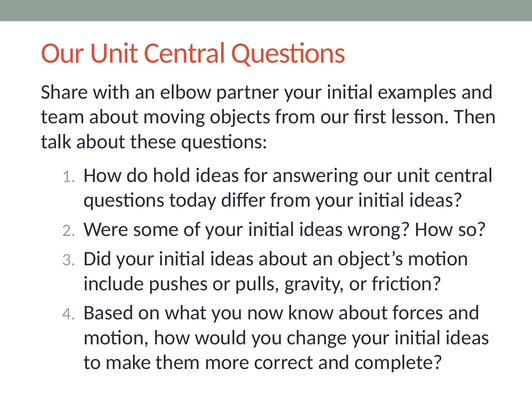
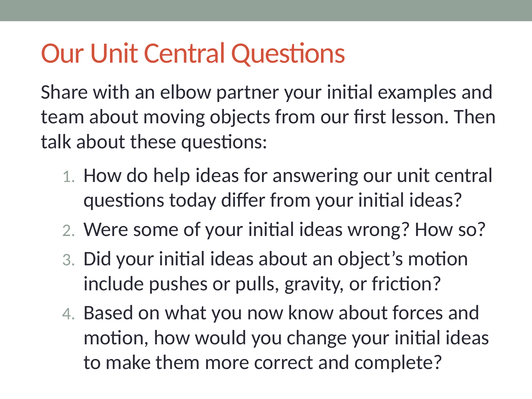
hold: hold -> help
